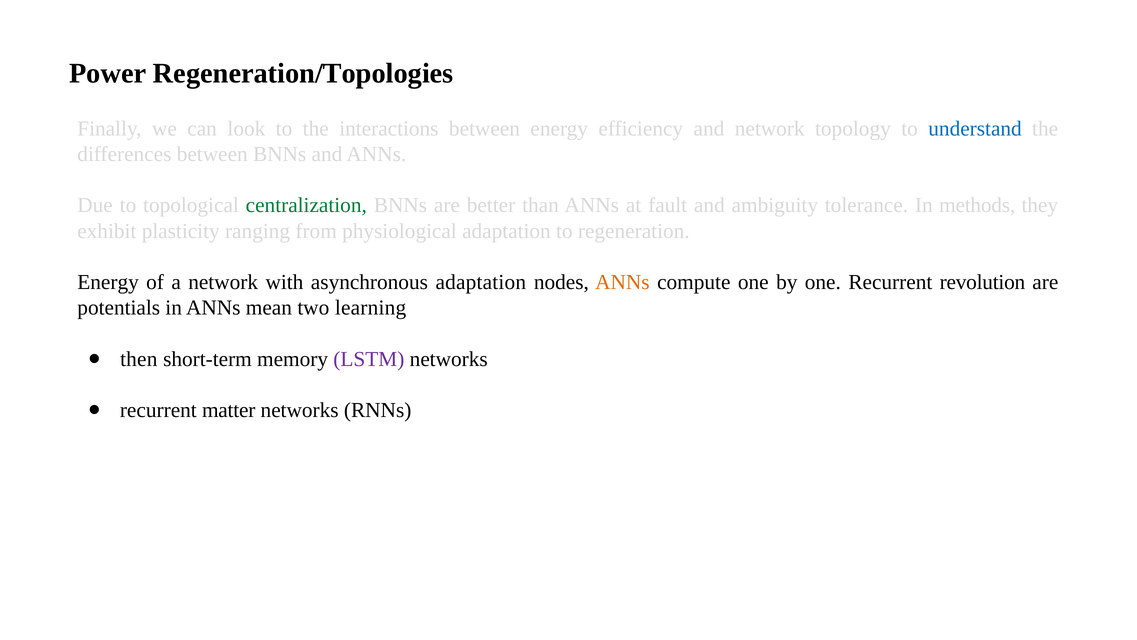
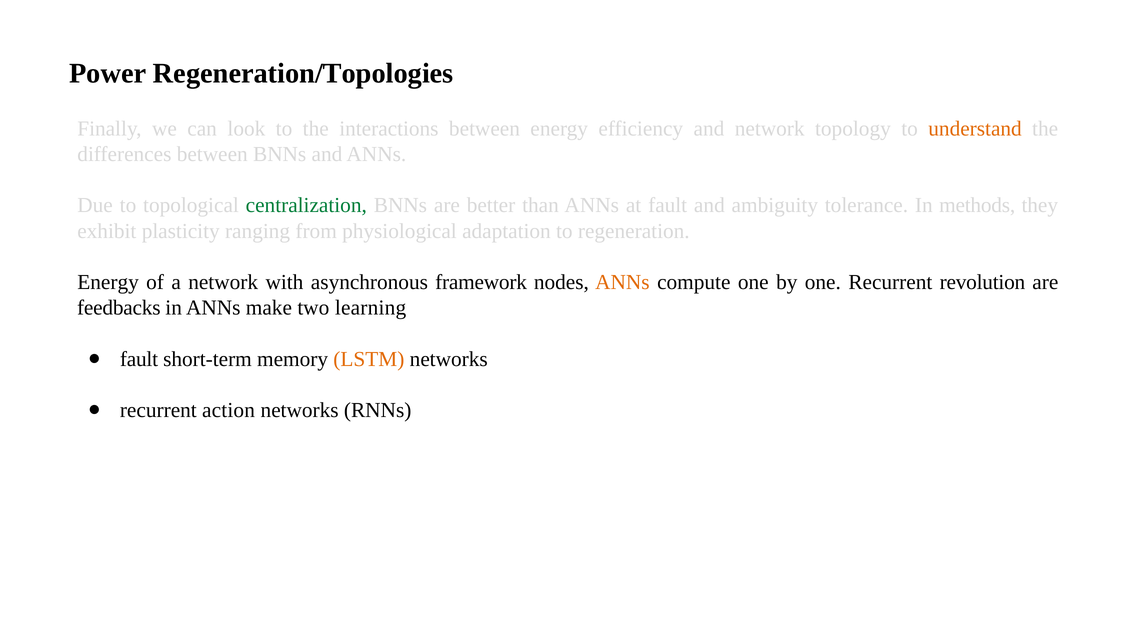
understand colour: blue -> orange
asynchronous adaptation: adaptation -> framework
potentials: potentials -> feedbacks
mean: mean -> make
then at (139, 359): then -> fault
LSTM colour: purple -> orange
matter: matter -> action
